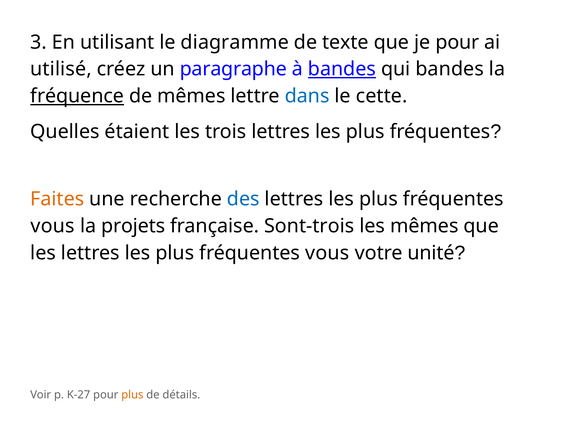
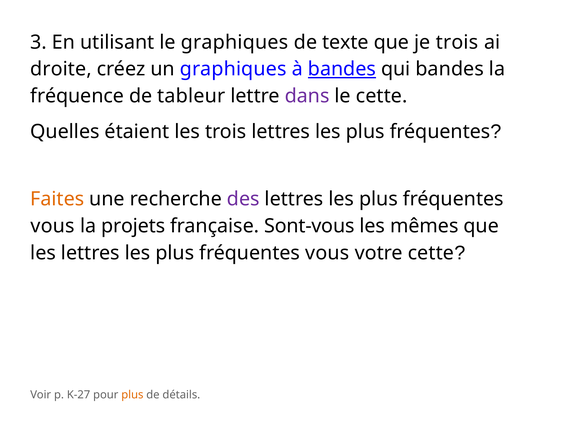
le diagramme: diagramme -> graphiques
je pour: pour -> trois
utilisé: utilisé -> droite
un paragraphe: paragraphe -> graphiques
fréquence underline: present -> none
de mêmes: mêmes -> tableur
dans colour: blue -> purple
des colour: blue -> purple
Sont-trois: Sont-trois -> Sont-vous
votre unité: unité -> cette
